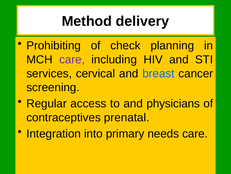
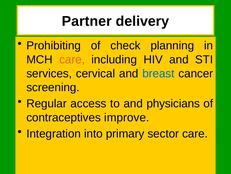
Method: Method -> Partner
care at (72, 59) colour: purple -> orange
prenatal: prenatal -> improve
needs: needs -> sector
